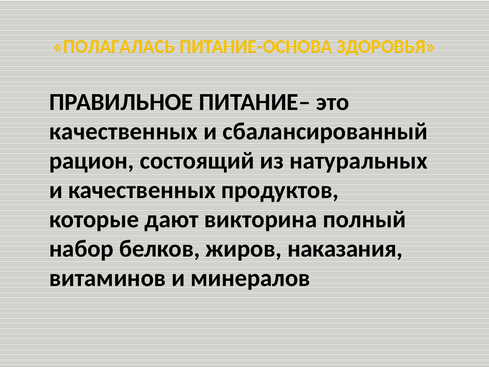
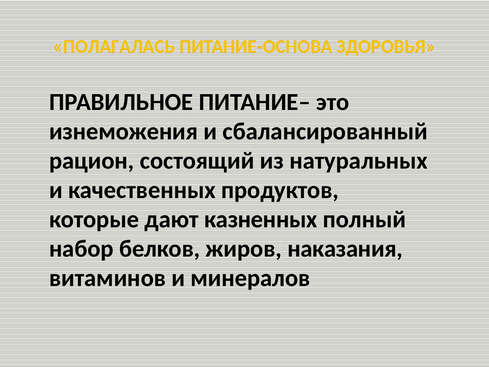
качественных at (123, 131): качественных -> изнеможения
викторина: викторина -> казненных
